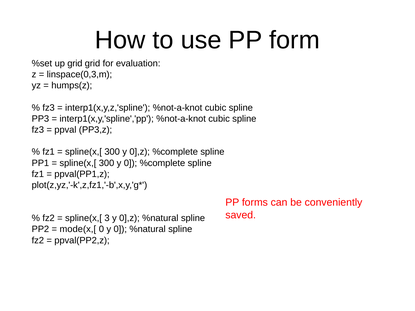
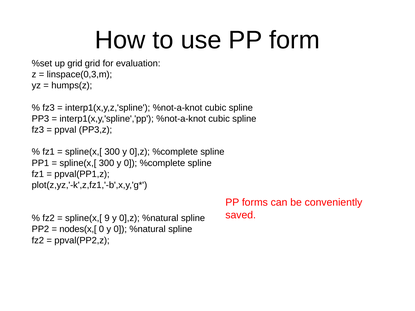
3: 3 -> 9
mode(x,[: mode(x,[ -> nodes(x,[
